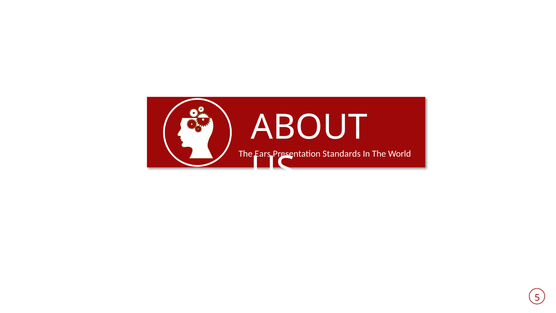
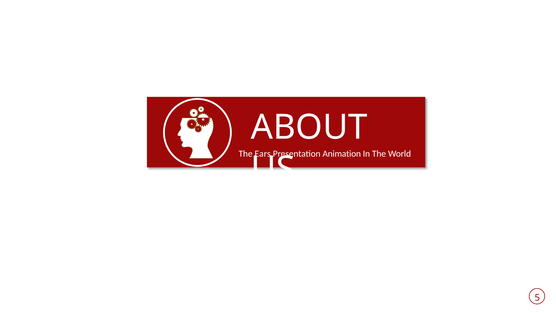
Standards: Standards -> Animation
